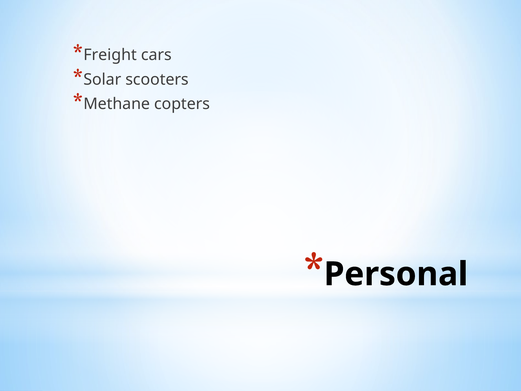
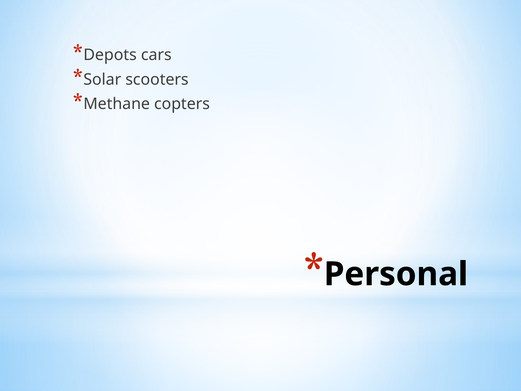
Freight: Freight -> Depots
